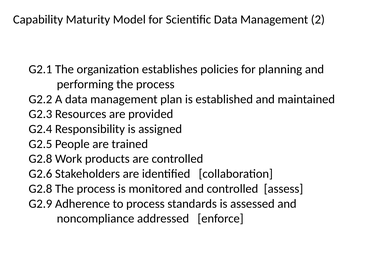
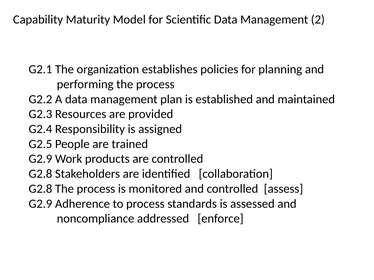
G2.8 at (40, 159): G2.8 -> G2.9
G2.6 at (40, 174): G2.6 -> G2.8
